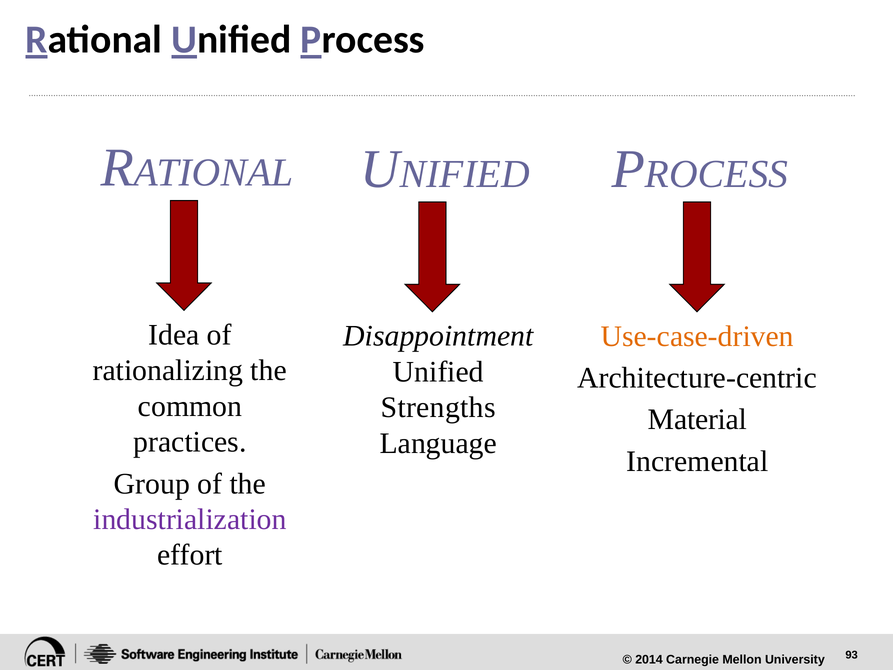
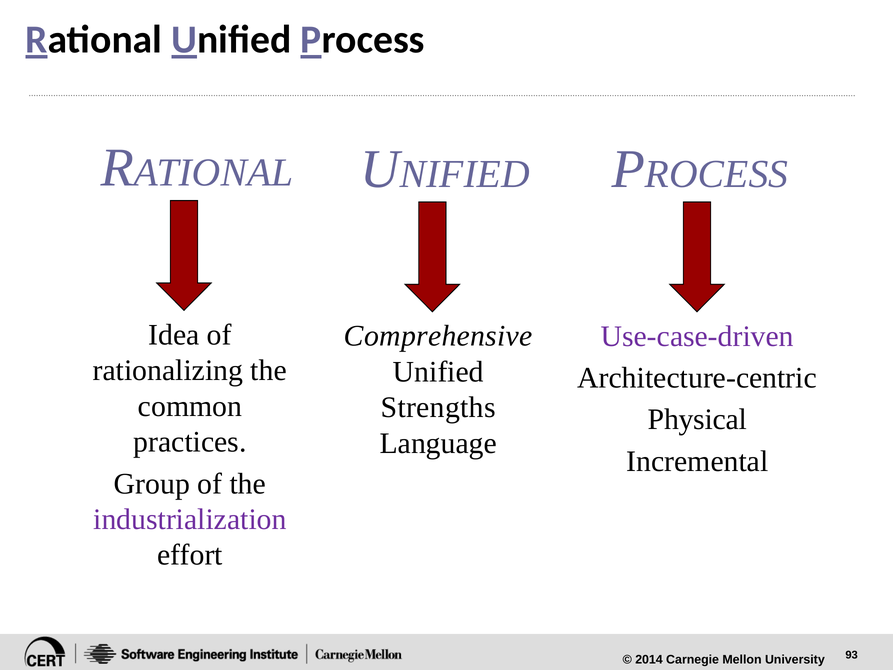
Disappointment: Disappointment -> Comprehensive
Use-case-driven colour: orange -> purple
Material: Material -> Physical
